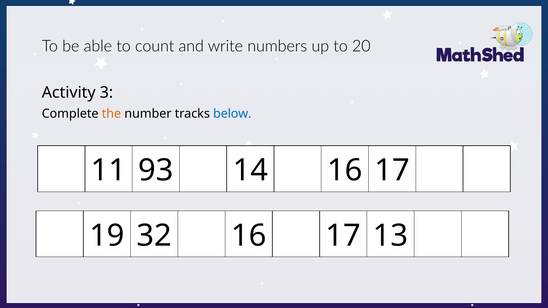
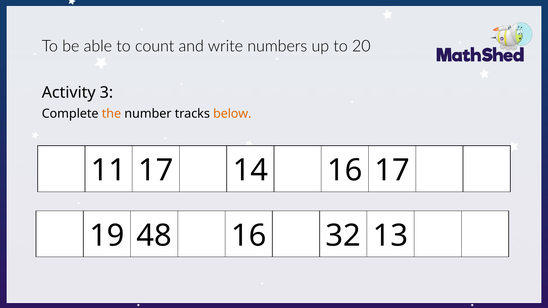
below colour: blue -> orange
11 93: 93 -> 17
32: 32 -> 48
17 at (343, 236): 17 -> 32
